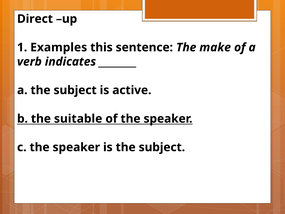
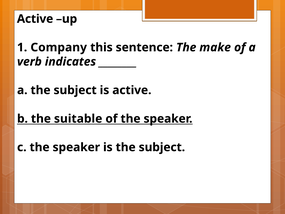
Direct at (35, 19): Direct -> Active
Examples: Examples -> Company
